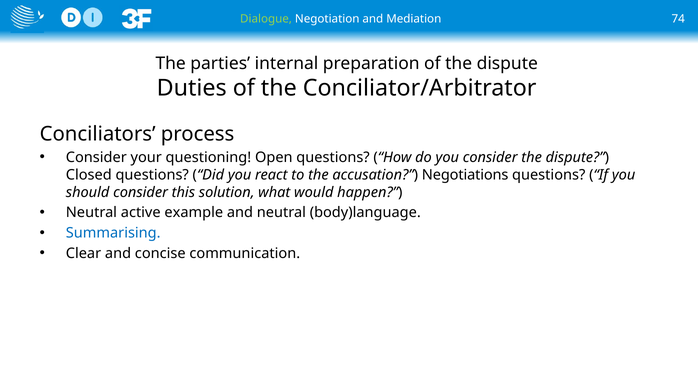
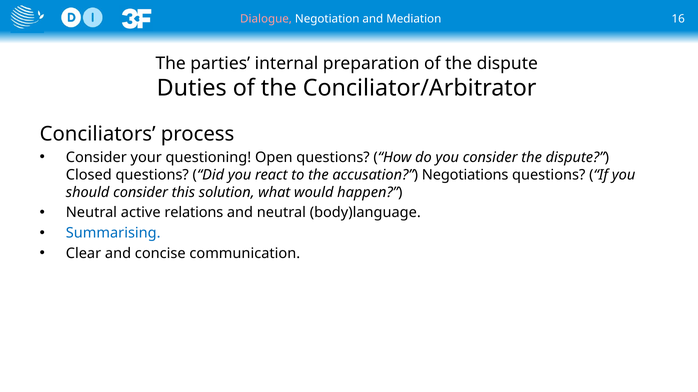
Dialogue colour: light green -> pink
74: 74 -> 16
example: example -> relations
